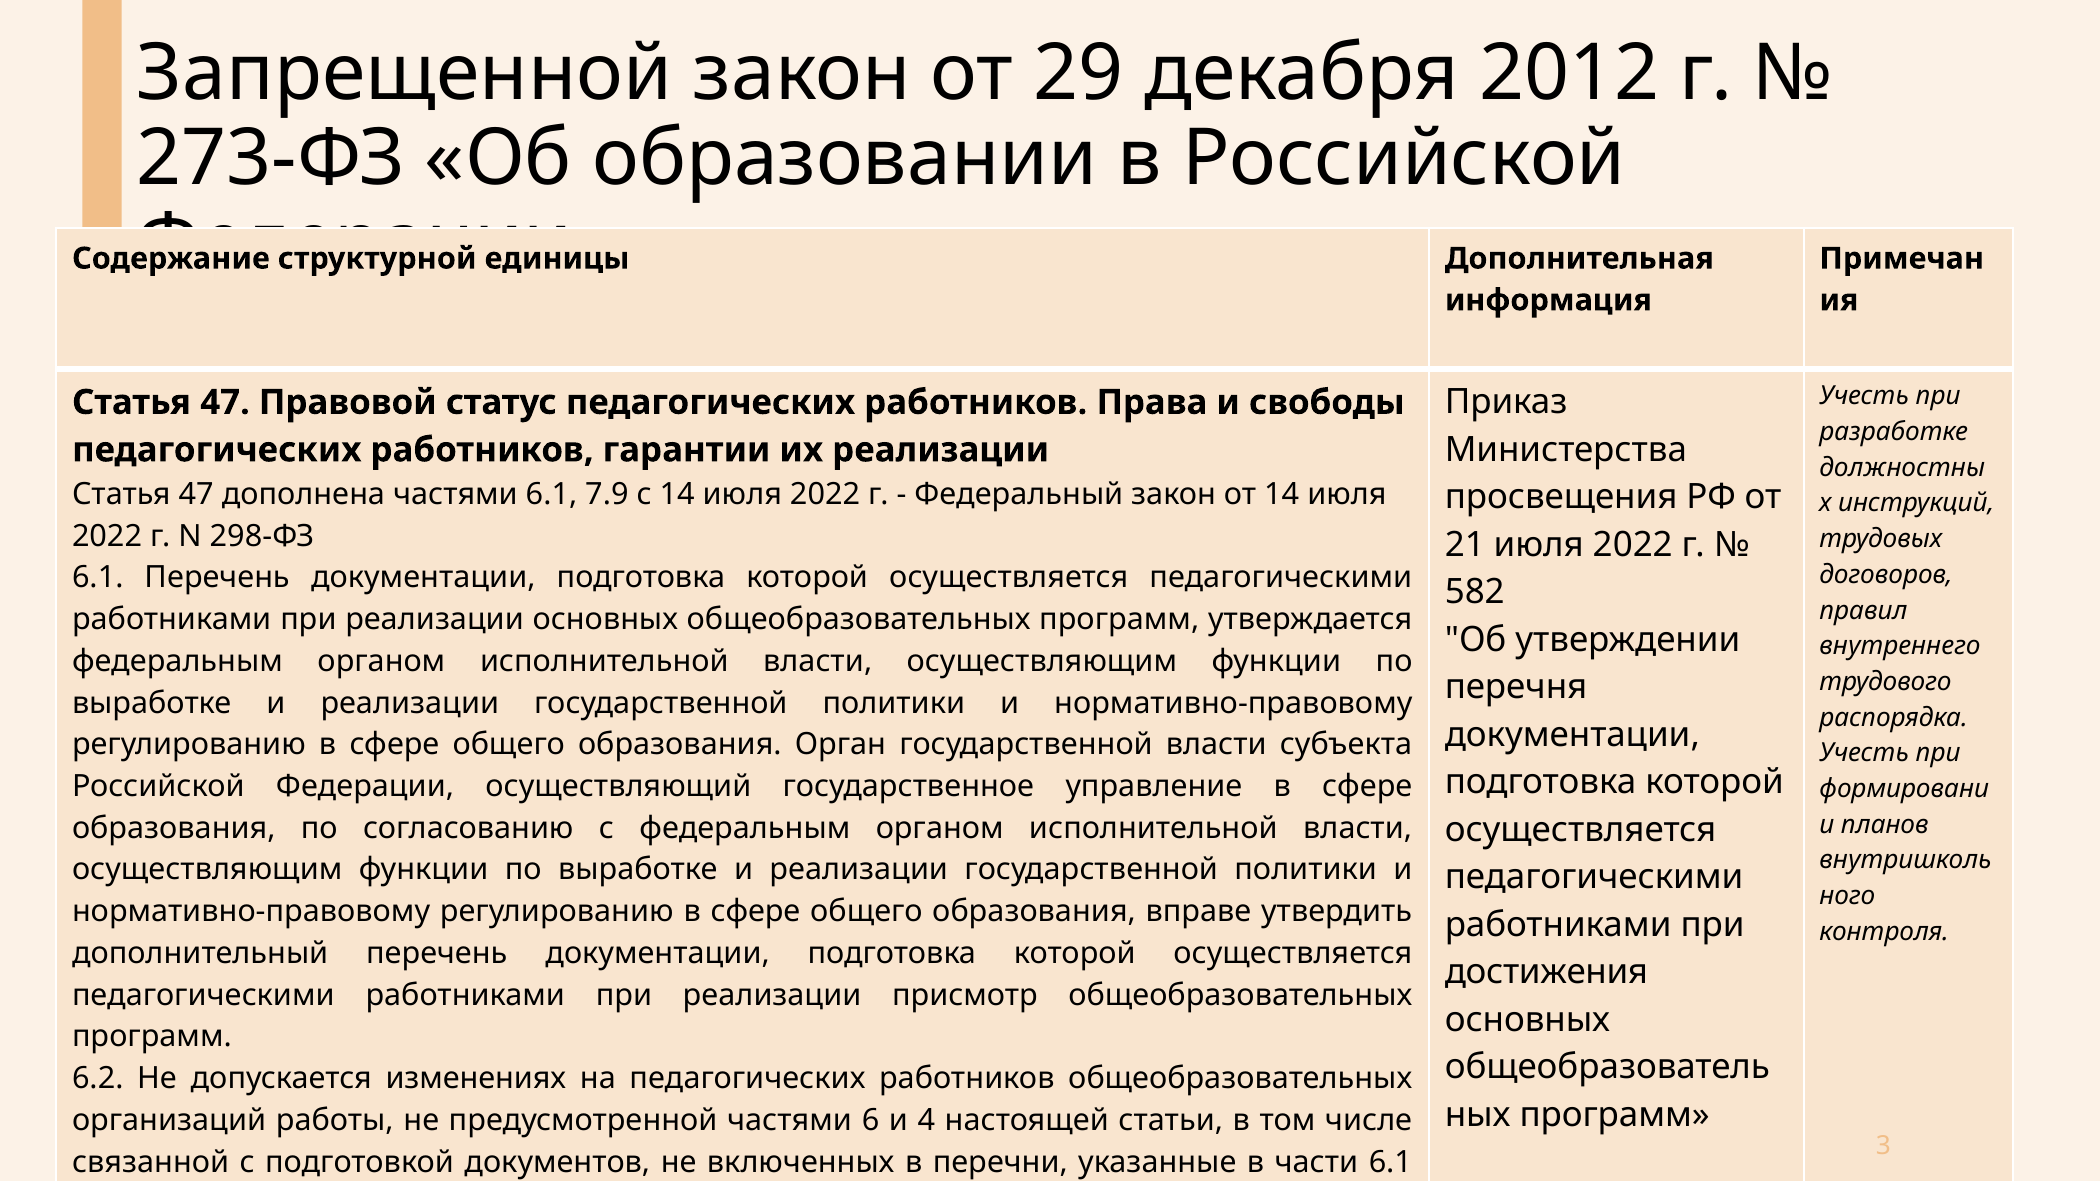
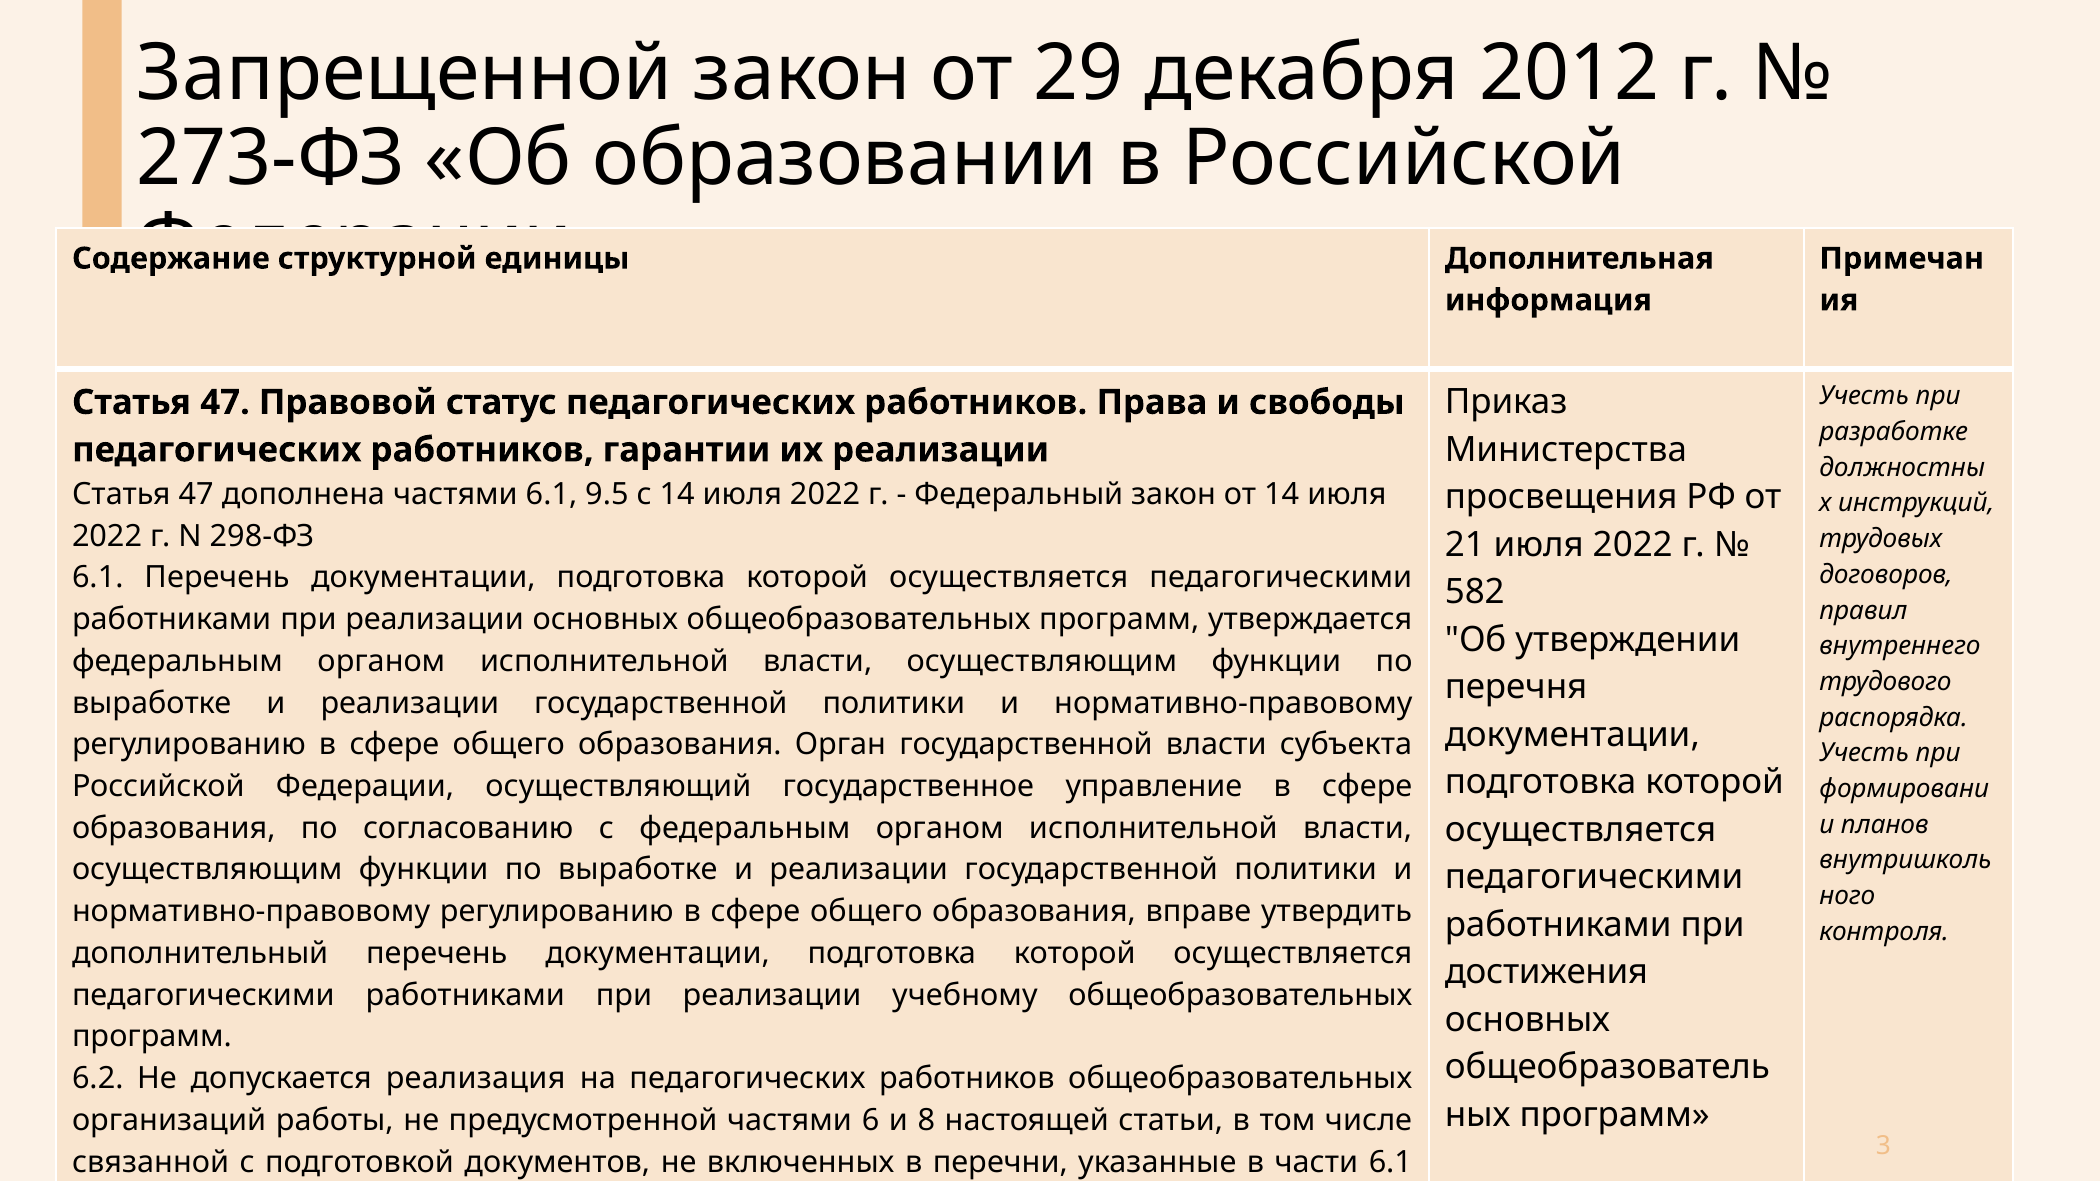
7.9: 7.9 -> 9.5
присмотр: присмотр -> учебному
изменениях: изменениях -> реализация
4: 4 -> 8
